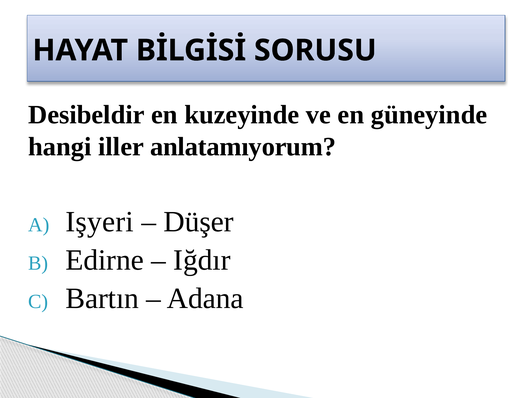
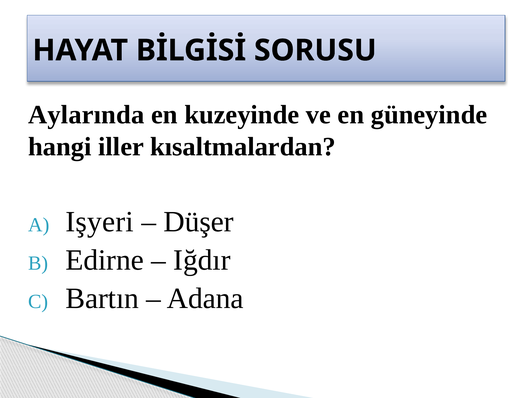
Desibeldir: Desibeldir -> Aylarında
anlatamıyorum: anlatamıyorum -> kısaltmalardan
